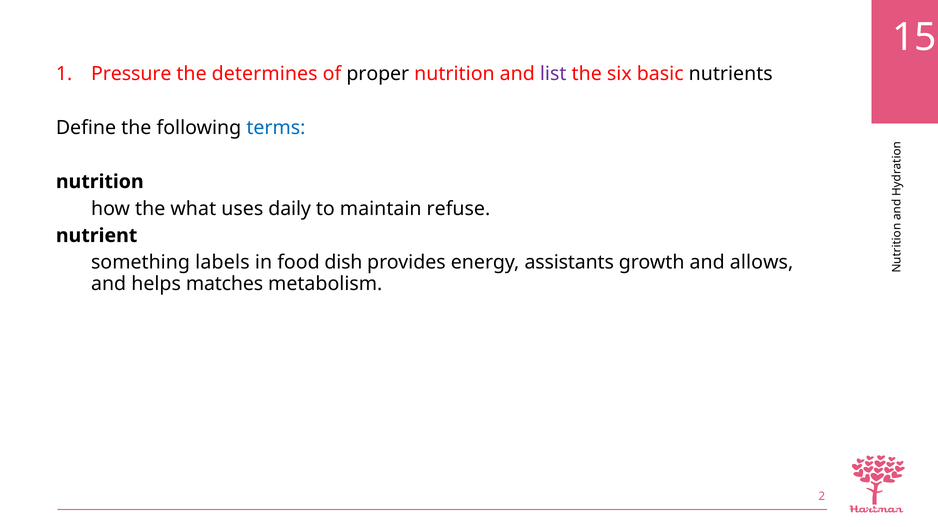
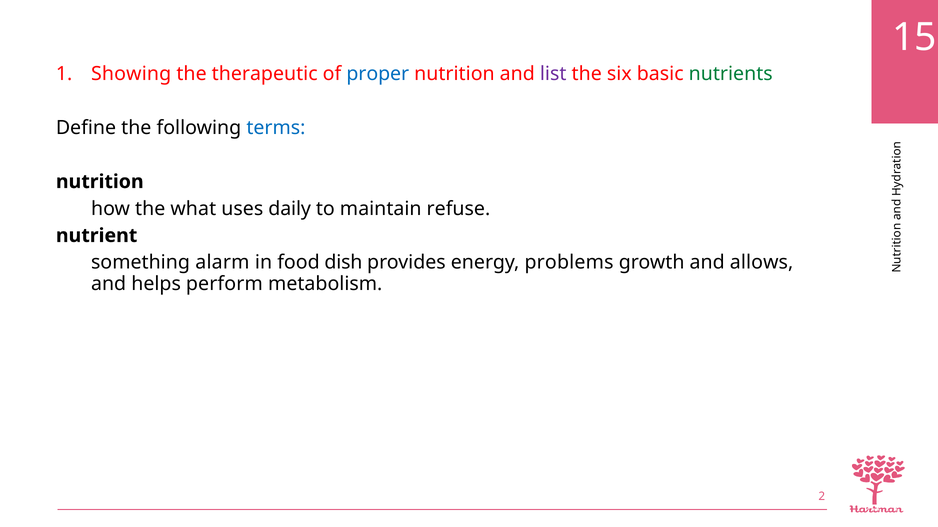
Pressure: Pressure -> Showing
determines: determines -> therapeutic
proper colour: black -> blue
nutrients colour: black -> green
labels: labels -> alarm
assistants: assistants -> problems
matches: matches -> perform
